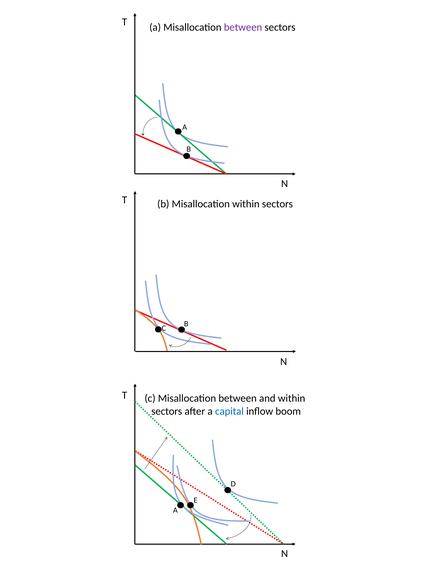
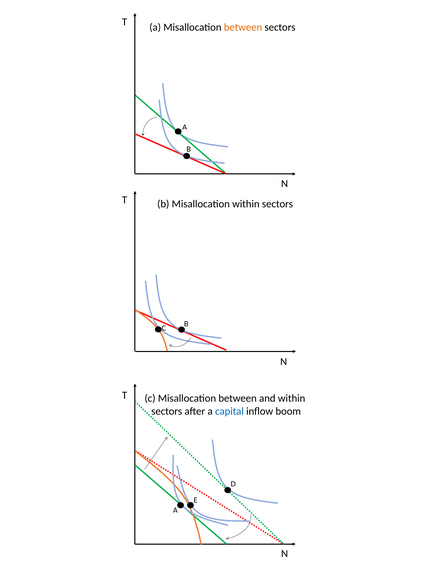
between at (243, 27) colour: purple -> orange
